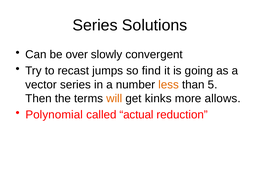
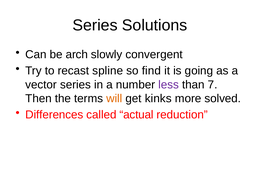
over: over -> arch
jumps: jumps -> spline
less colour: orange -> purple
5: 5 -> 7
allows: allows -> solved
Polynomial: Polynomial -> Differences
